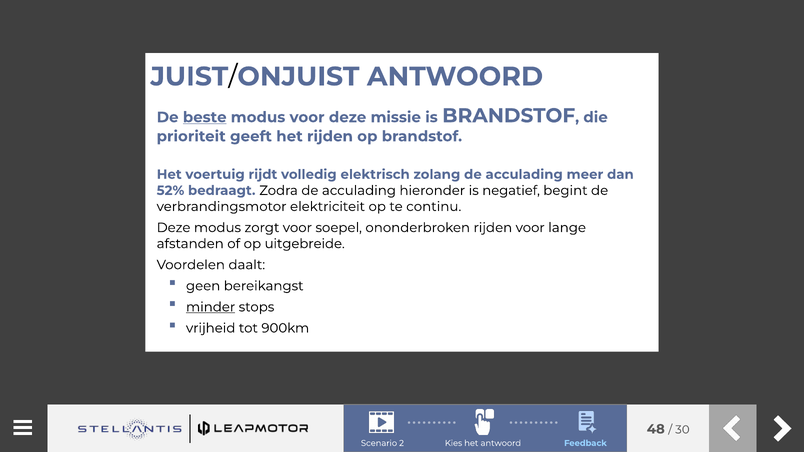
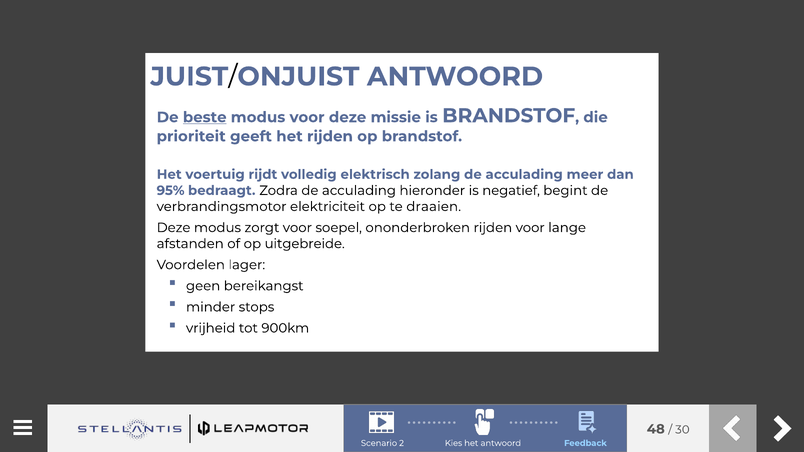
52%: 52% -> 95%
continu: continu -> draaien
daalt: daalt -> lager
minder underline: present -> none
